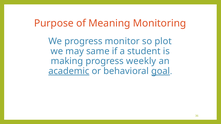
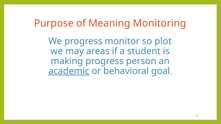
same: same -> areas
weekly: weekly -> person
goal underline: present -> none
